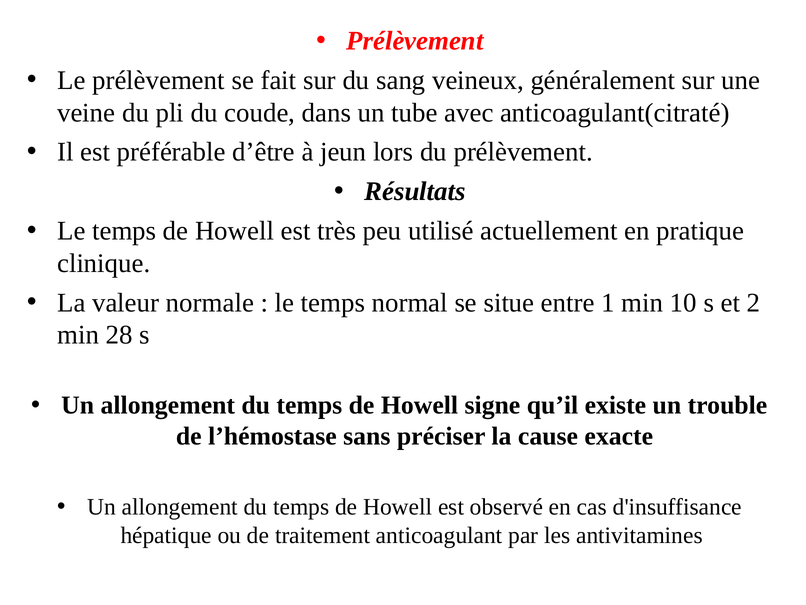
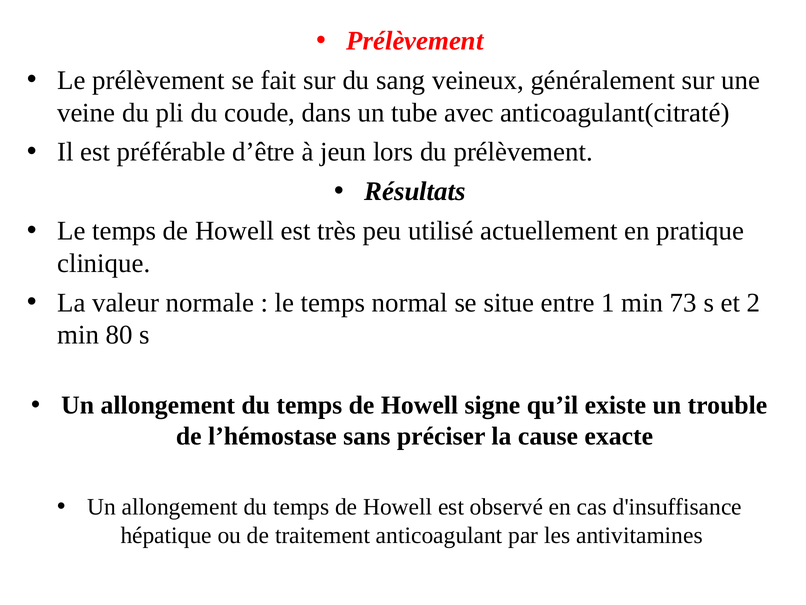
10: 10 -> 73
28: 28 -> 80
